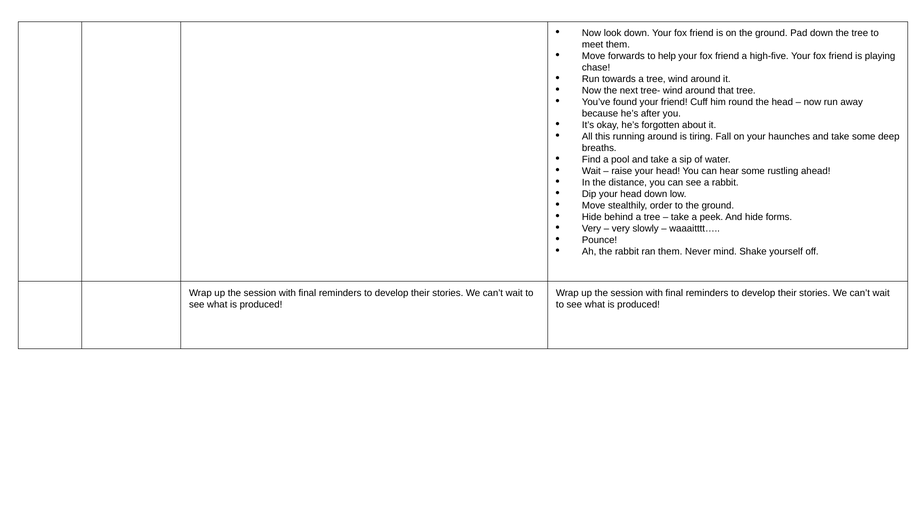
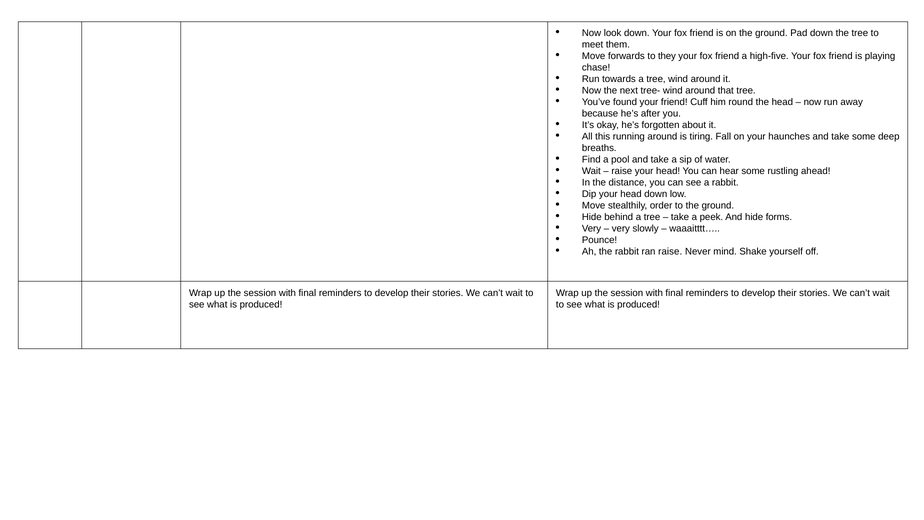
help: help -> they
ran them: them -> raise
